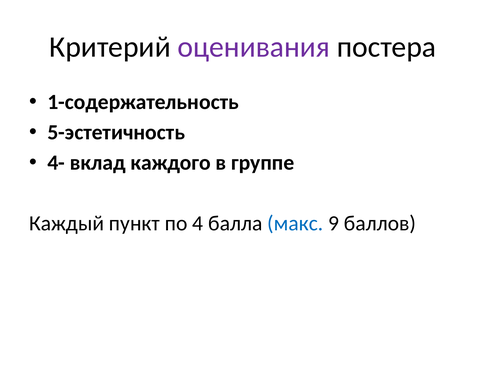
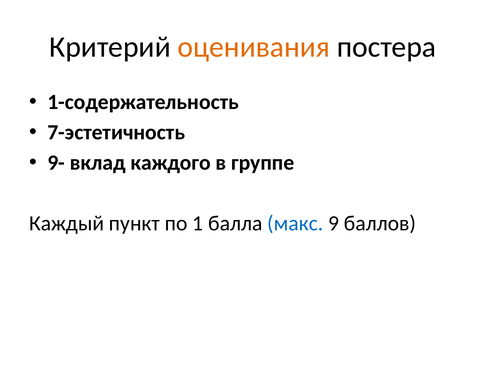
оценивания colour: purple -> orange
5-эстетичность: 5-эстетичность -> 7-эстетичность
4-: 4- -> 9-
4: 4 -> 1
